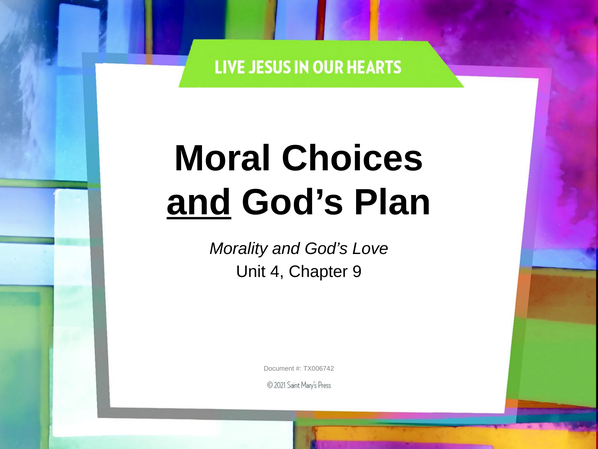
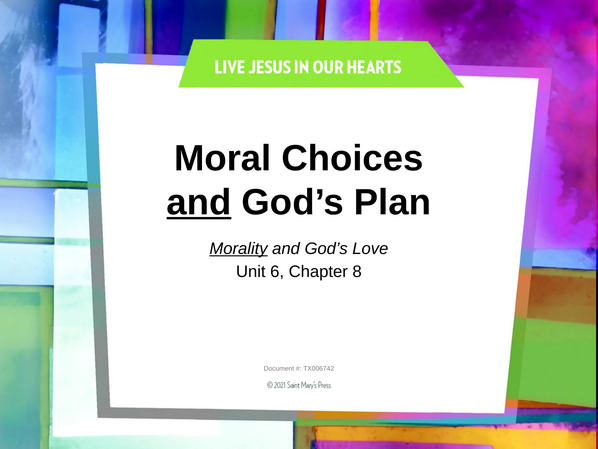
Morality underline: none -> present
4: 4 -> 6
9: 9 -> 8
